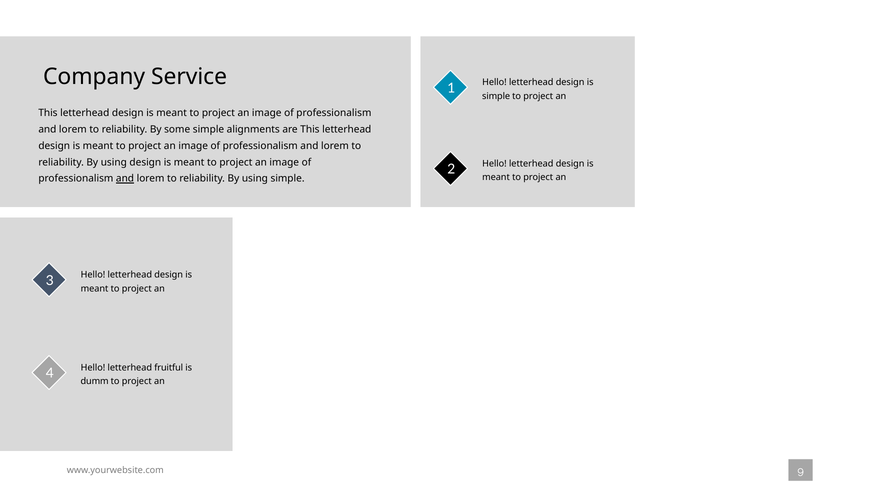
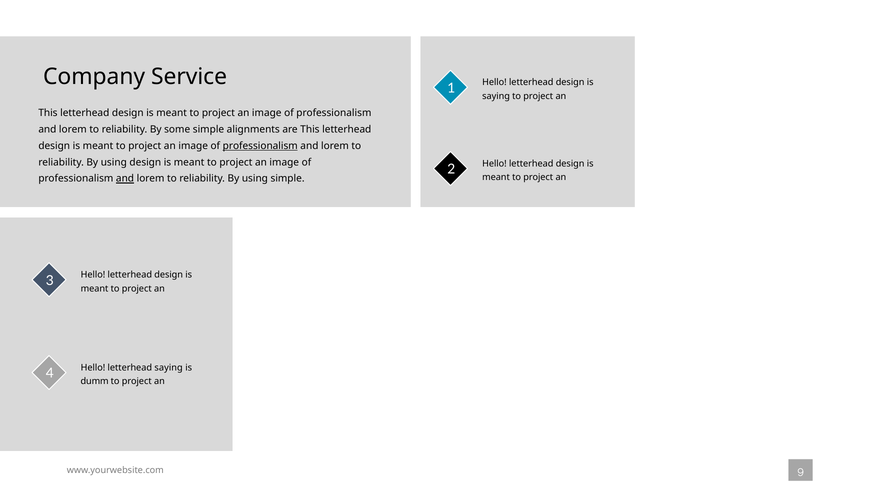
simple at (496, 96): simple -> saying
professionalism at (260, 146) underline: none -> present
letterhead fruitful: fruitful -> saying
